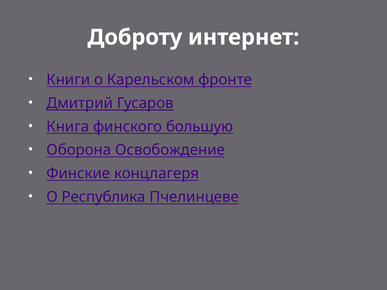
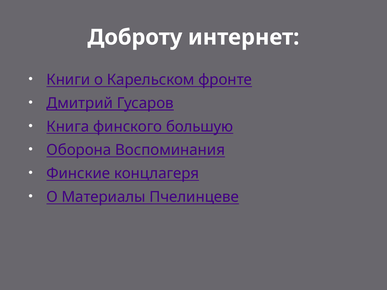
Освобождение: Освобождение -> Воспоминания
Республика: Республика -> Материалы
